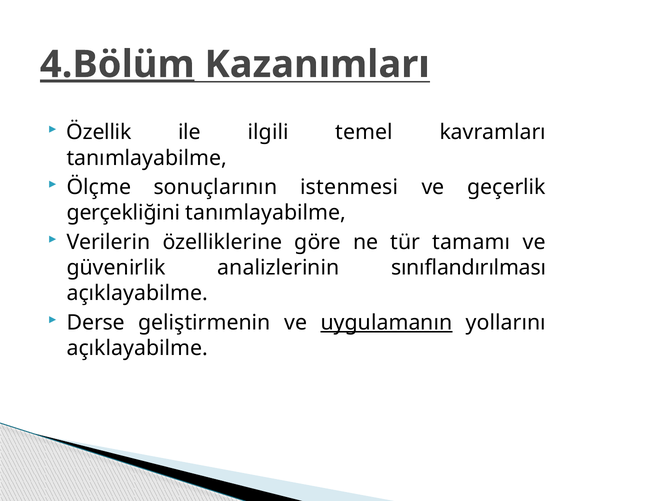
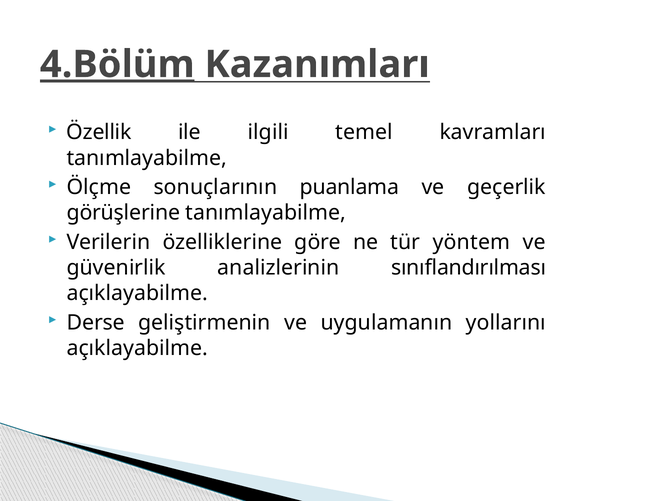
istenmesi: istenmesi -> puanlama
gerçekliğini: gerçekliğini -> görüşlerine
tamamı: tamamı -> yöntem
uygulamanın underline: present -> none
